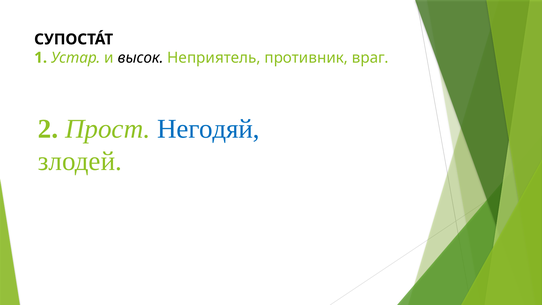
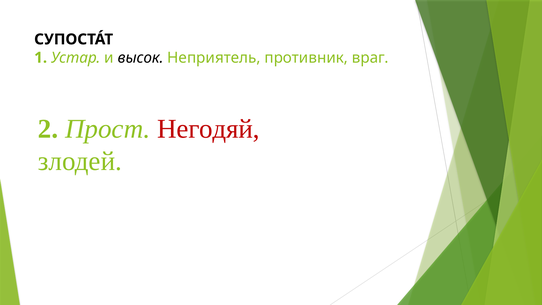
Негодяй colour: blue -> red
